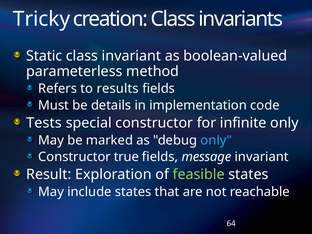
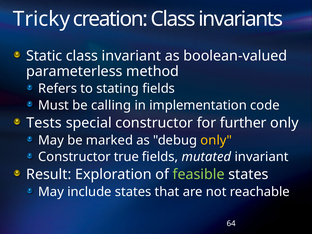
results: results -> stating
details: details -> calling
infinite: infinite -> further
only at (216, 140) colour: light blue -> yellow
message: message -> mutated
